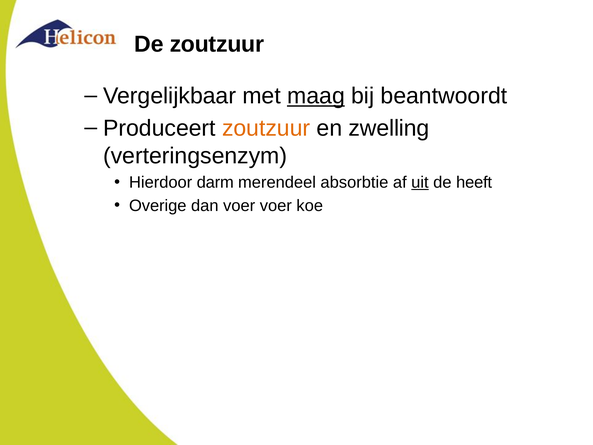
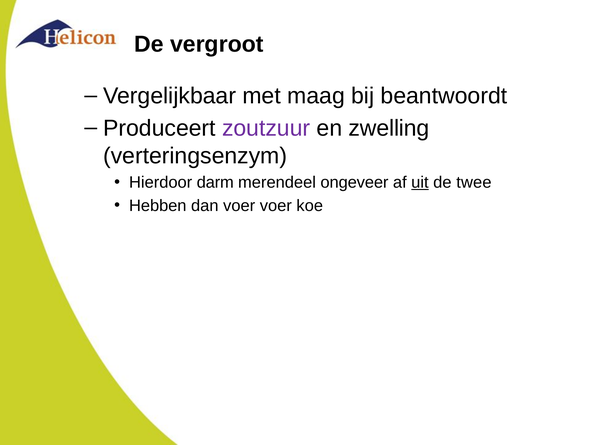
De zoutzuur: zoutzuur -> vergroot
maag underline: present -> none
zoutzuur at (266, 128) colour: orange -> purple
absorbtie: absorbtie -> ongeveer
heeft: heeft -> twee
Overige: Overige -> Hebben
